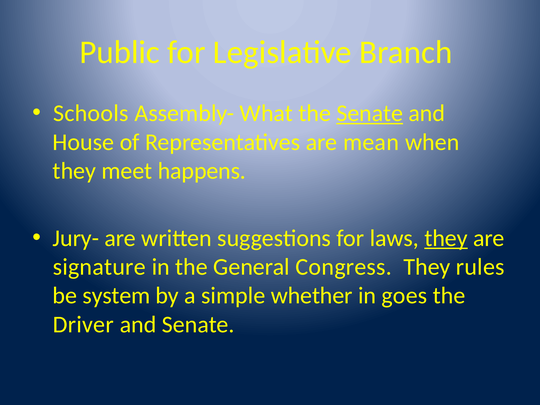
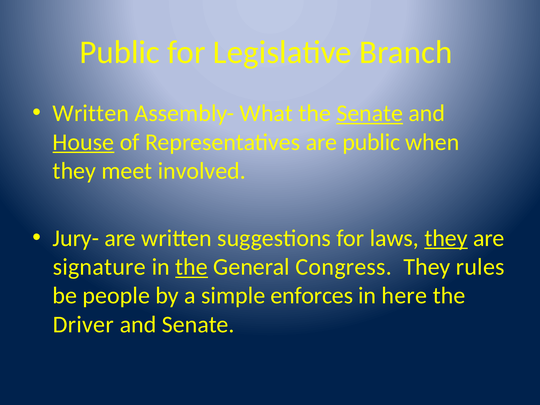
Schools at (91, 113): Schools -> Written
House underline: none -> present
are mean: mean -> public
happens: happens -> involved
the at (192, 267) underline: none -> present
system: system -> people
whether: whether -> enforces
goes: goes -> here
